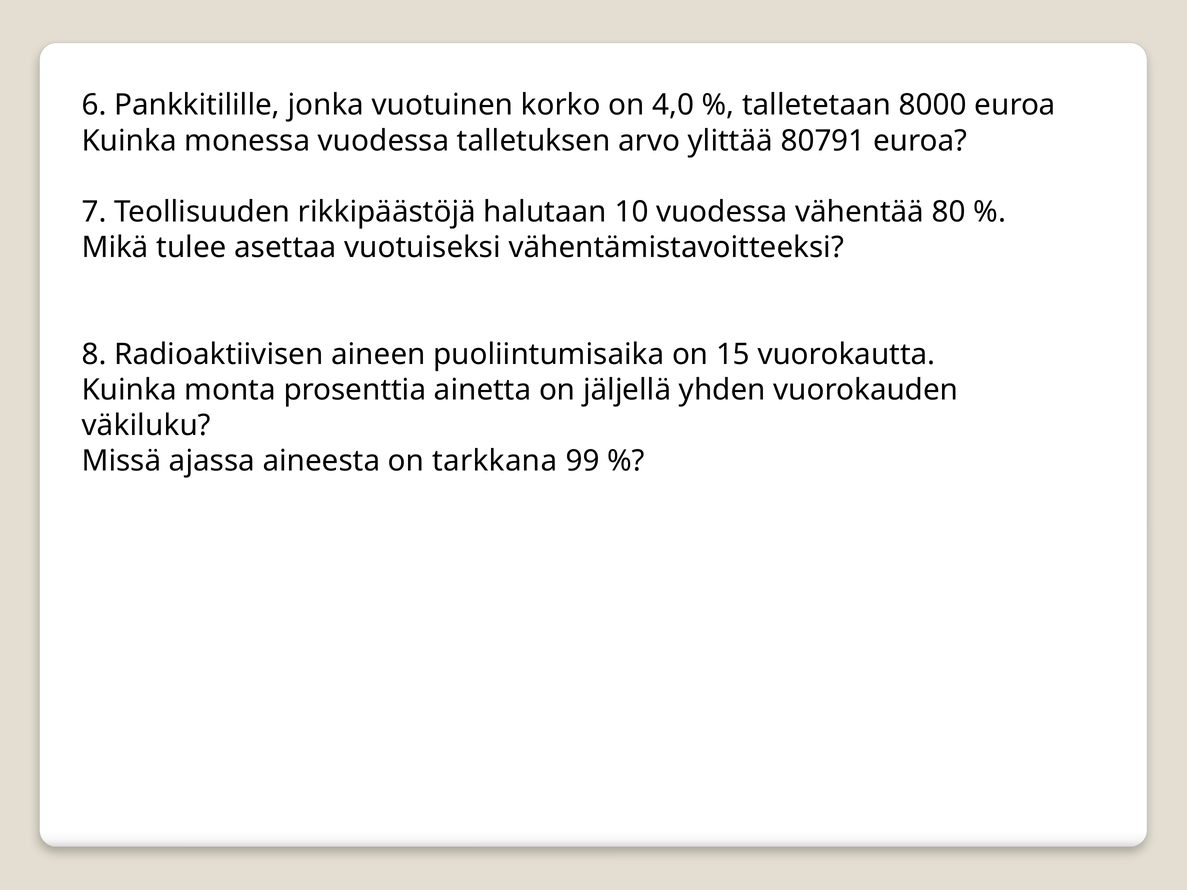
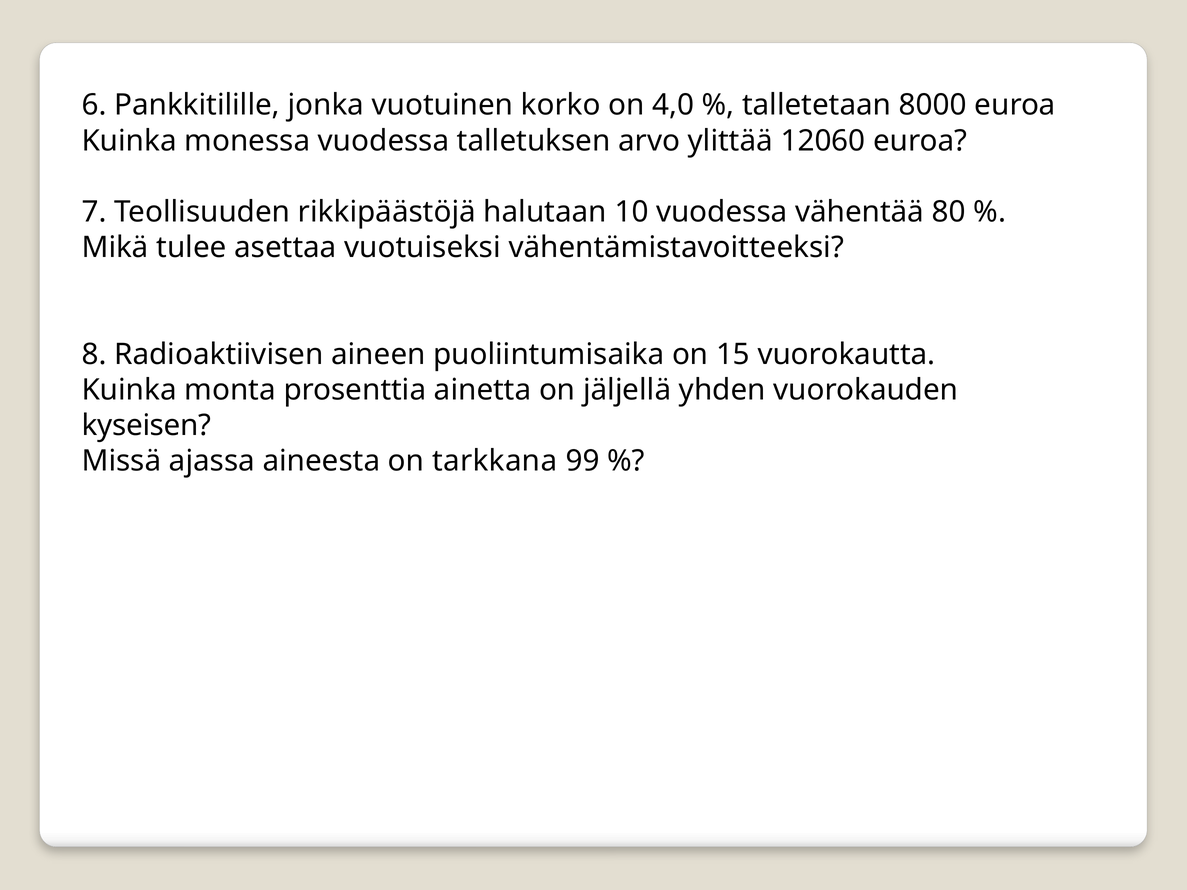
80791: 80791 -> 12060
väkiluku: väkiluku -> kyseisen
